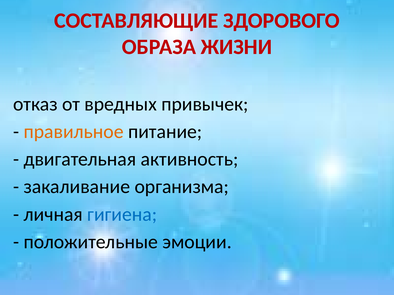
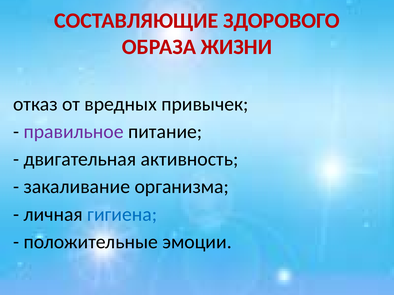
правильное colour: orange -> purple
